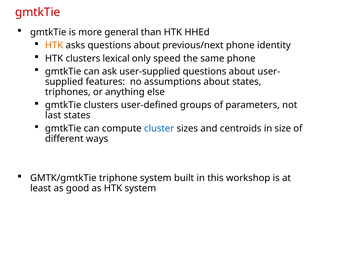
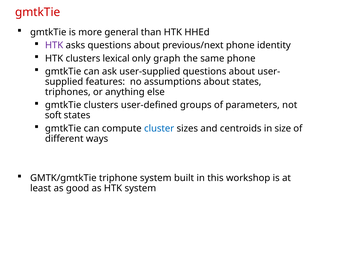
HTK at (54, 45) colour: orange -> purple
speed: speed -> graph
last: last -> soft
